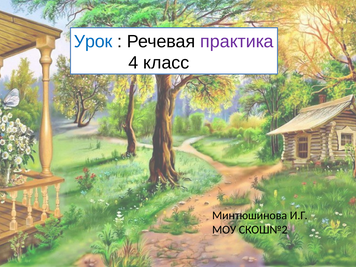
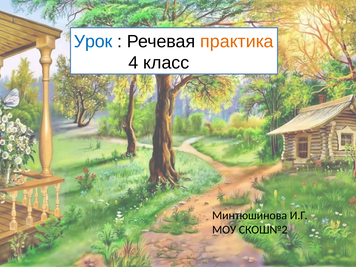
практика colour: purple -> orange
